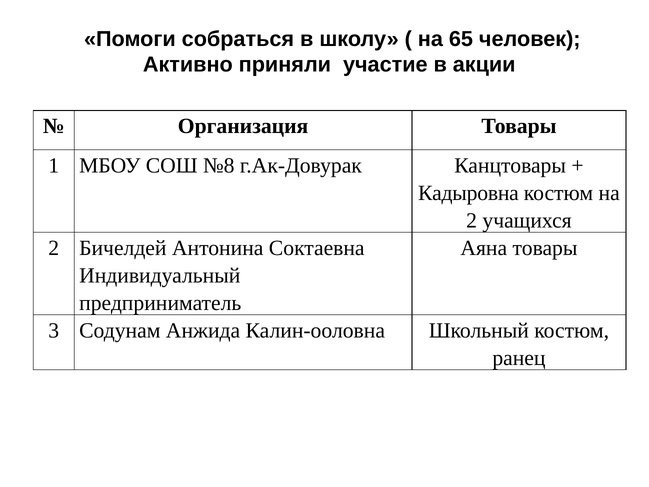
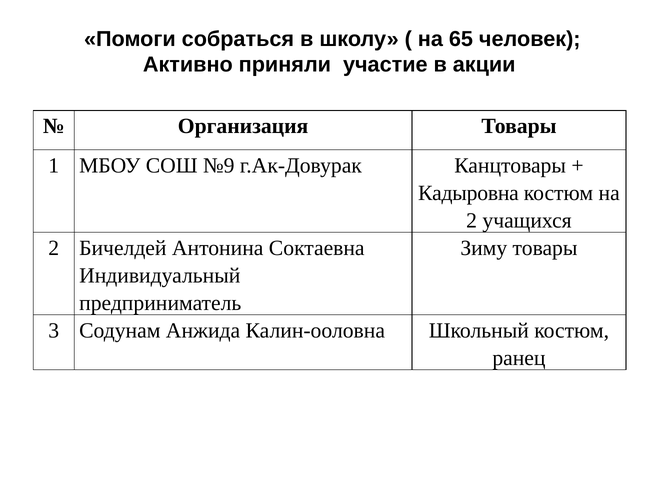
№8: №8 -> №9
Аяна: Аяна -> Зиму
